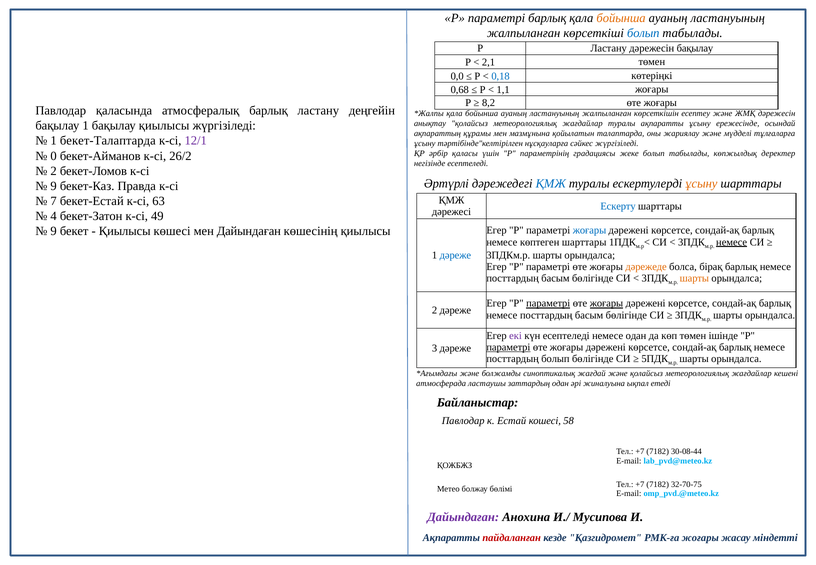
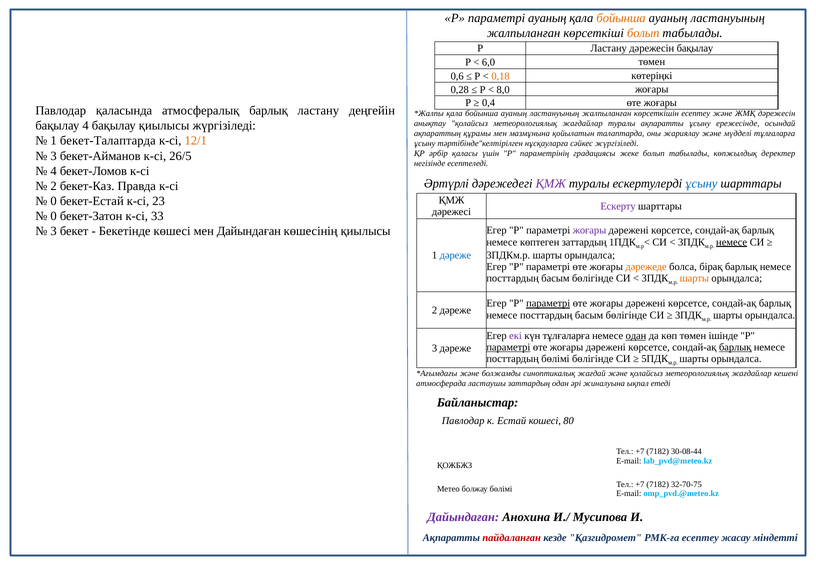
параметрі барлық: барлық -> ауаның
болып at (643, 33) colour: blue -> orange
2,1: 2,1 -> 6,0
0,0: 0,0 -> 0,6
0,18 colour: blue -> orange
0,68: 0,68 -> 0,28
1,1: 1,1 -> 8,0
8,2: 8,2 -> 0,4
бақылау 1: 1 -> 4
12/1 colour: purple -> orange
0 at (54, 156): 0 -> 3
26/2: 26/2 -> 26/5
2 at (54, 171): 2 -> 4
ҚМЖ at (551, 183) colour: blue -> purple
ұсыну at (701, 183) colour: orange -> blue
9 at (54, 186): 9 -> 2
7 at (54, 201): 7 -> 0
63: 63 -> 23
Ескерту colour: blue -> purple
4 at (54, 216): 4 -> 0
49: 49 -> 33
9 at (54, 231): 9 -> 3
Қиылысы at (125, 231): Қиылысы -> Бекетінде
жоғары at (589, 230) colour: blue -> purple
көптеген шарттары: шарттары -> заттардың
жоғары at (606, 303) underline: present -> none
күн есептеледі: есептеледі -> тұлғаларға
одан at (636, 336) underline: none -> present
барлық at (735, 347) underline: none -> present
посттардың болып: болып -> бөлімі
58: 58 -> 80
РМК-ға жоғары: жоғары -> есептеу
